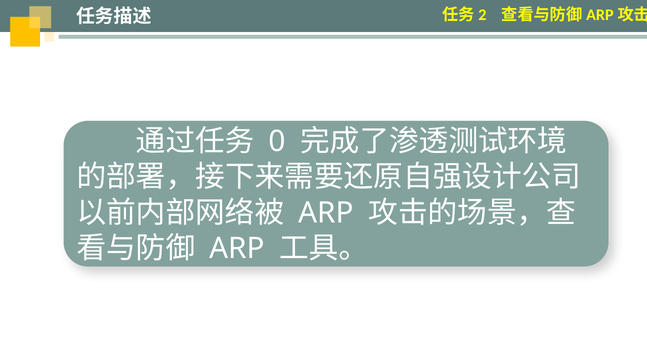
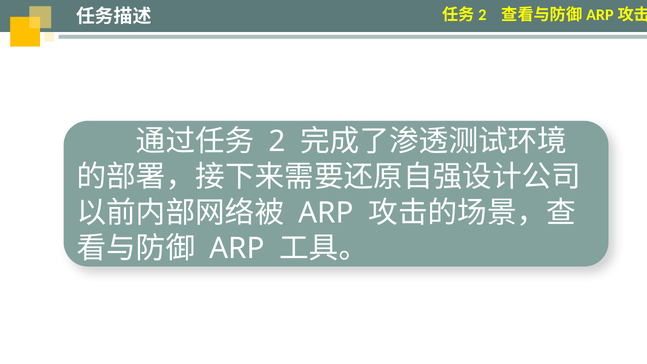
0: 0 -> 2
